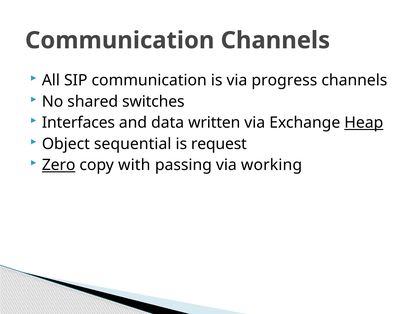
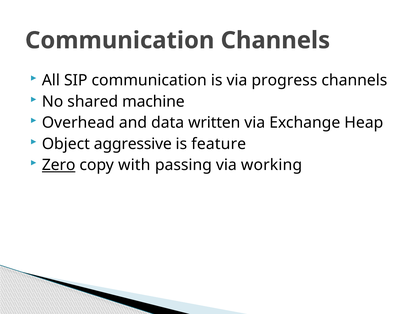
switches: switches -> machine
Interfaces: Interfaces -> Overhead
Heap underline: present -> none
sequential: sequential -> aggressive
request: request -> feature
